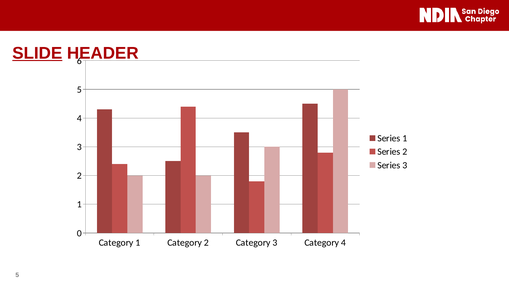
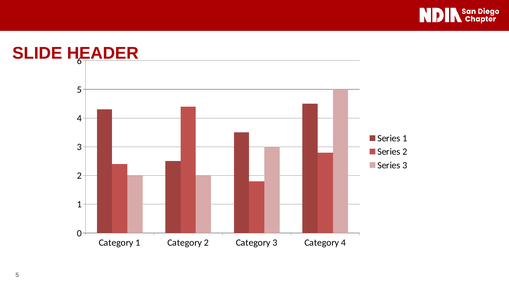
SLIDE underline: present -> none
